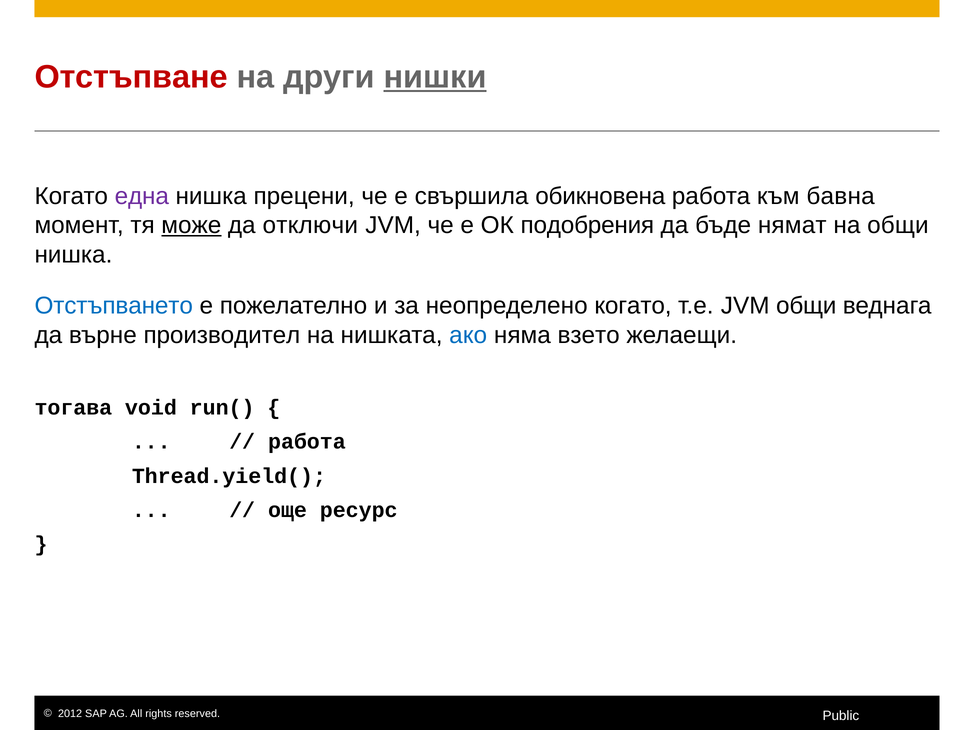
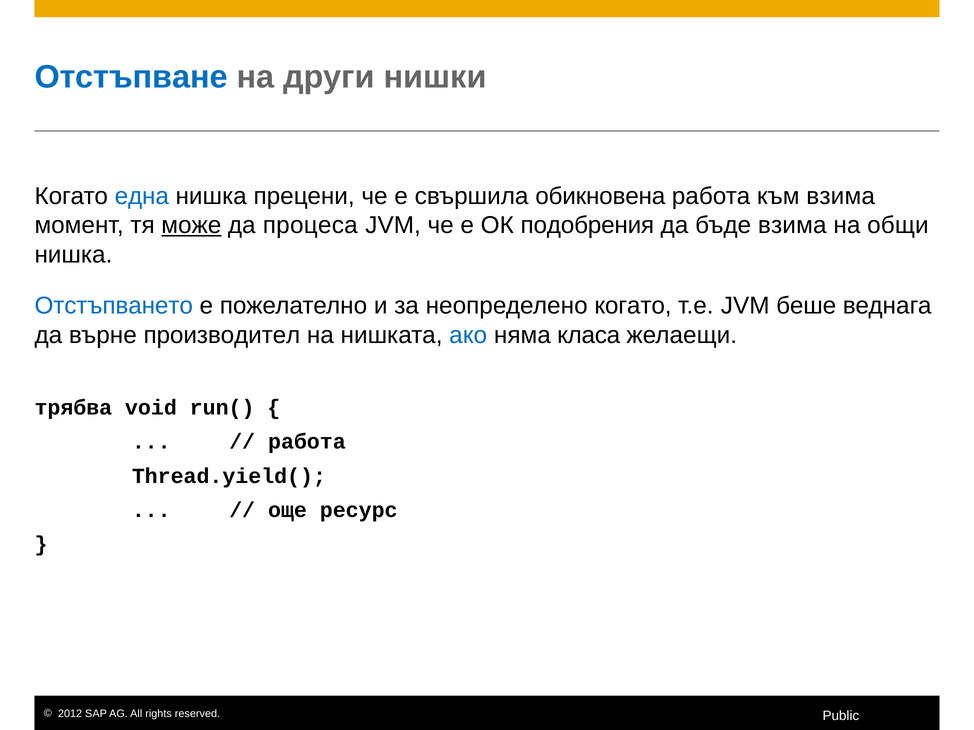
Отстъпване colour: red -> blue
нишки underline: present -> none
една colour: purple -> blue
към бавна: бавна -> взима
отключи: отключи -> процеса
бъде нямат: нямат -> взима
JVM общи: общи -> беше
взето: взето -> класа
тогава: тогава -> трябва
